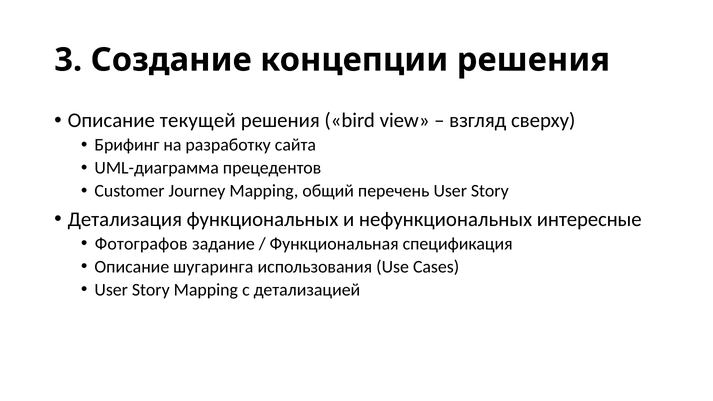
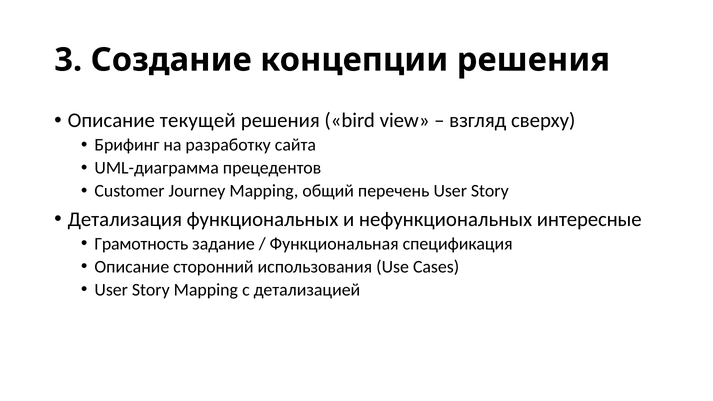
Фотографов: Фотографов -> Грамотность
шугаринга: шугаринга -> сторонний
